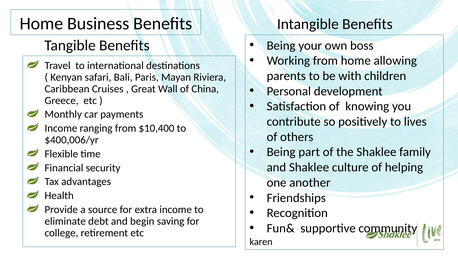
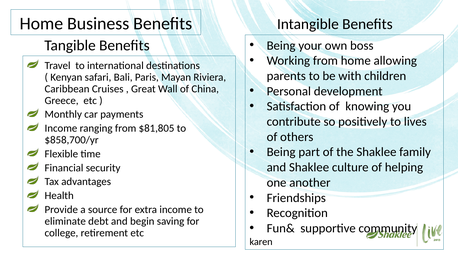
$10,400: $10,400 -> $81,805
$400,006/yr: $400,006/yr -> $858,700/yr
